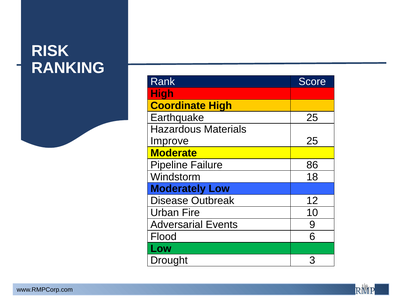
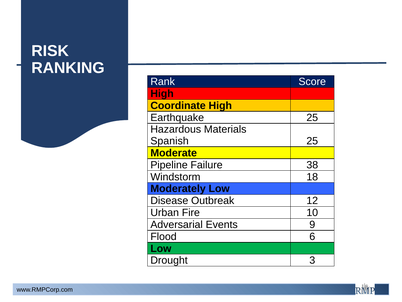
Improve: Improve -> Spanish
86: 86 -> 38
